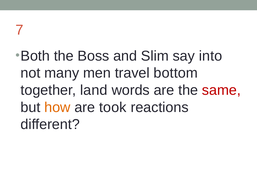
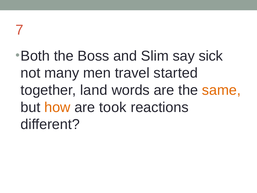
into: into -> sick
bottom: bottom -> started
same colour: red -> orange
